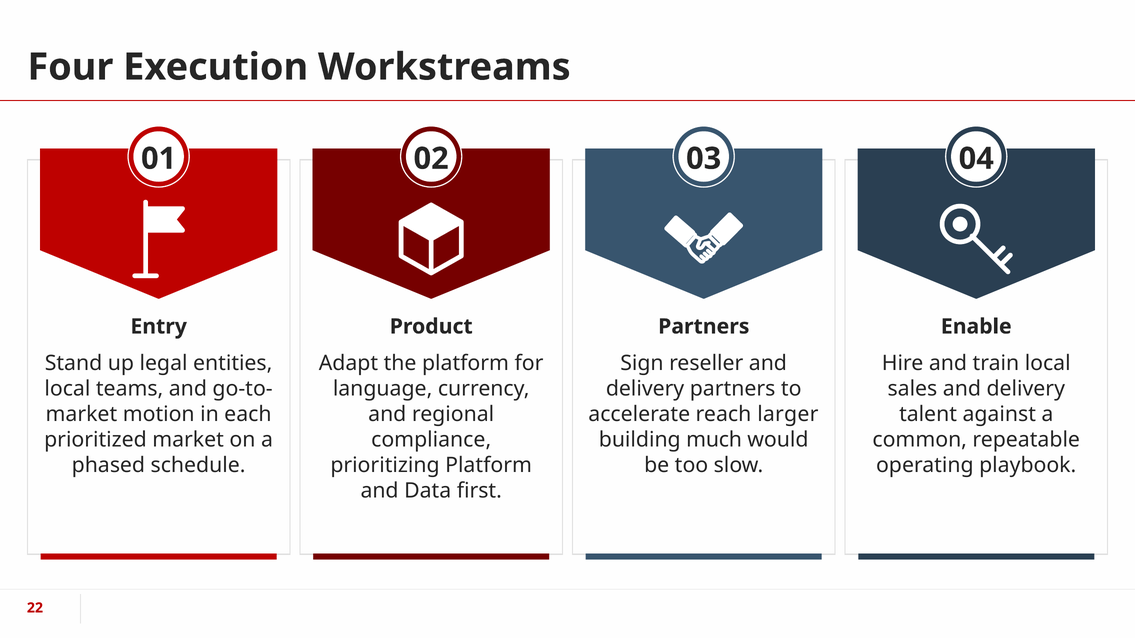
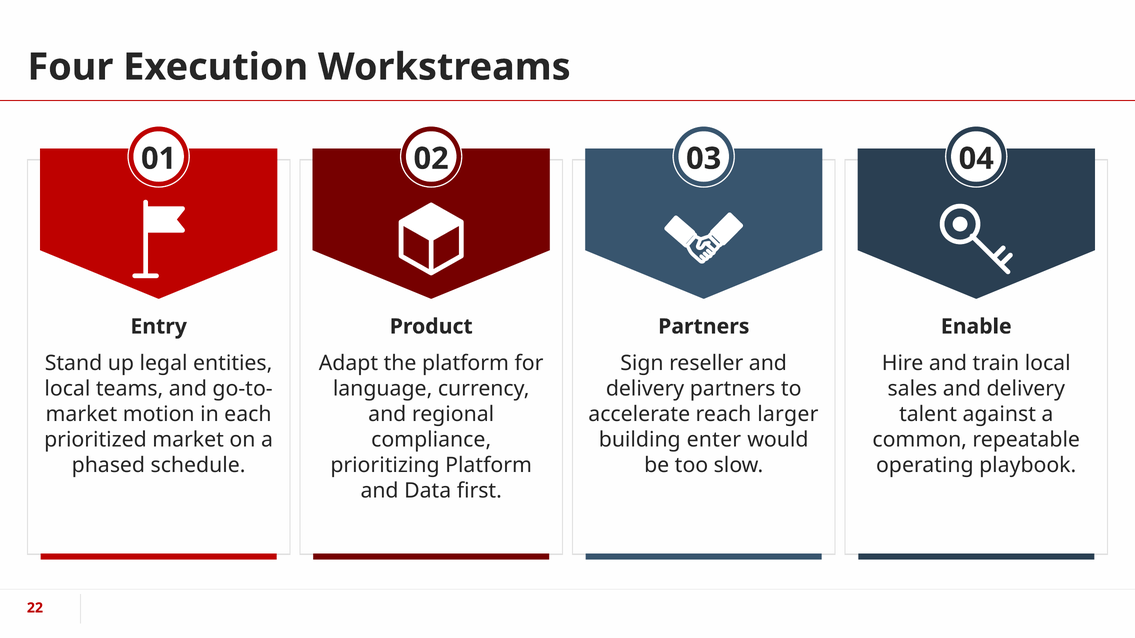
much: much -> enter
